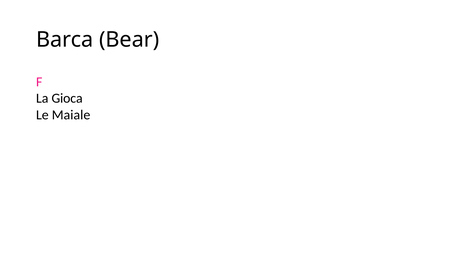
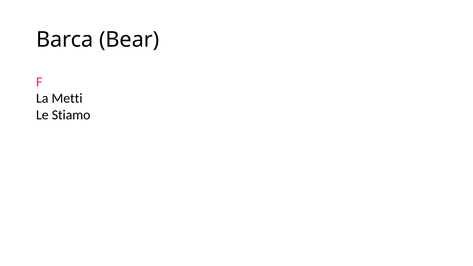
Gioca: Gioca -> Metti
Maiale: Maiale -> Stiamo
